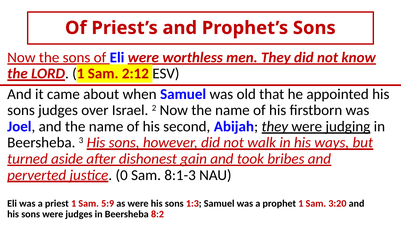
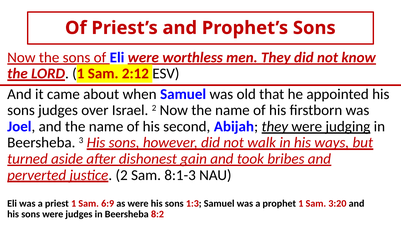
justice 0: 0 -> 2
5:9: 5:9 -> 6:9
